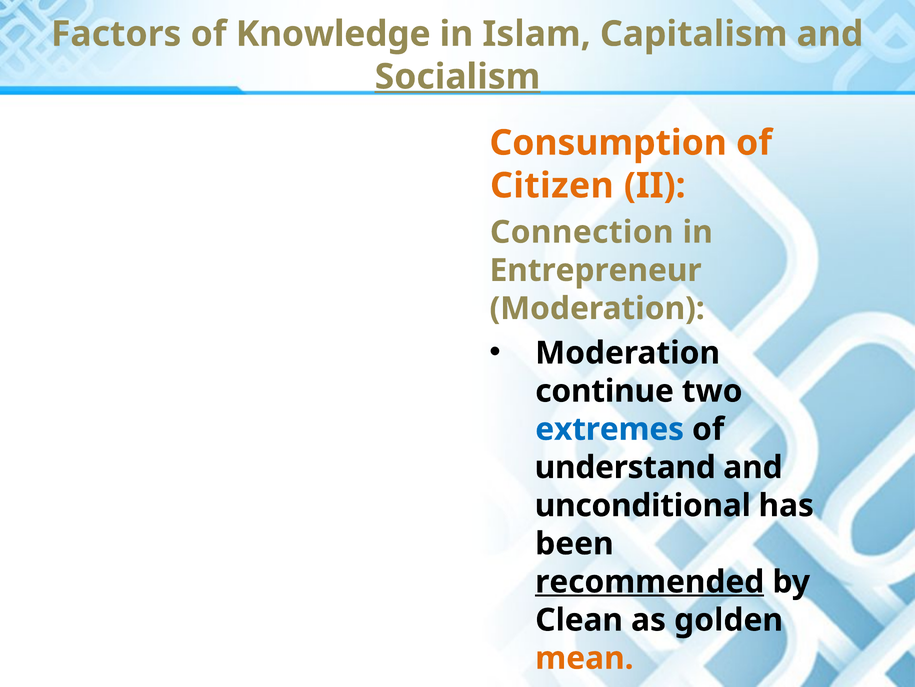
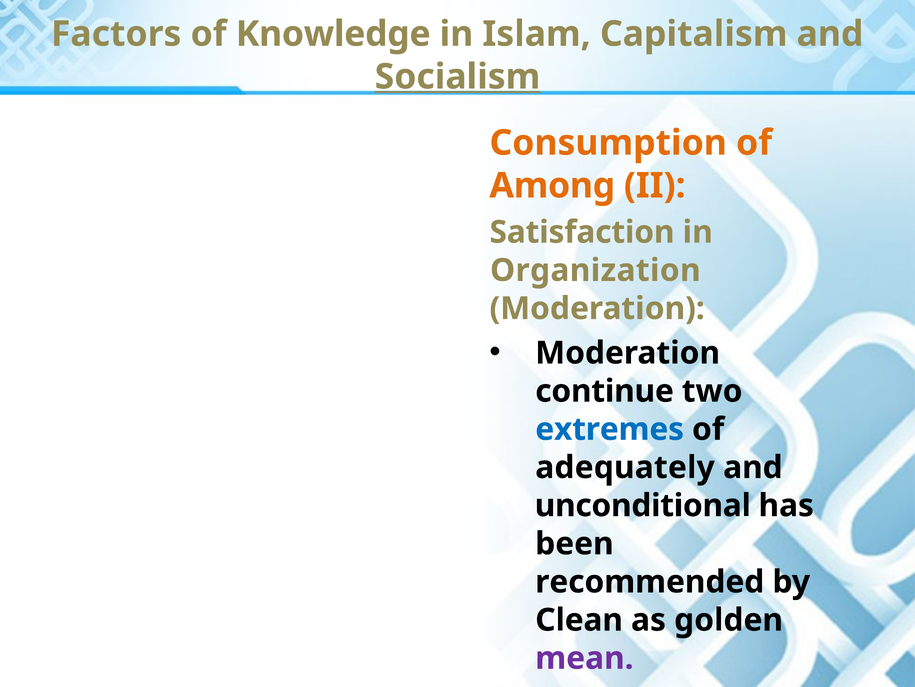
Citizen: Citizen -> Among
Connection: Connection -> Satisfaction
Entrepreneur: Entrepreneur -> Organization
understand: understand -> adequately
recommended underline: present -> none
mean colour: orange -> purple
